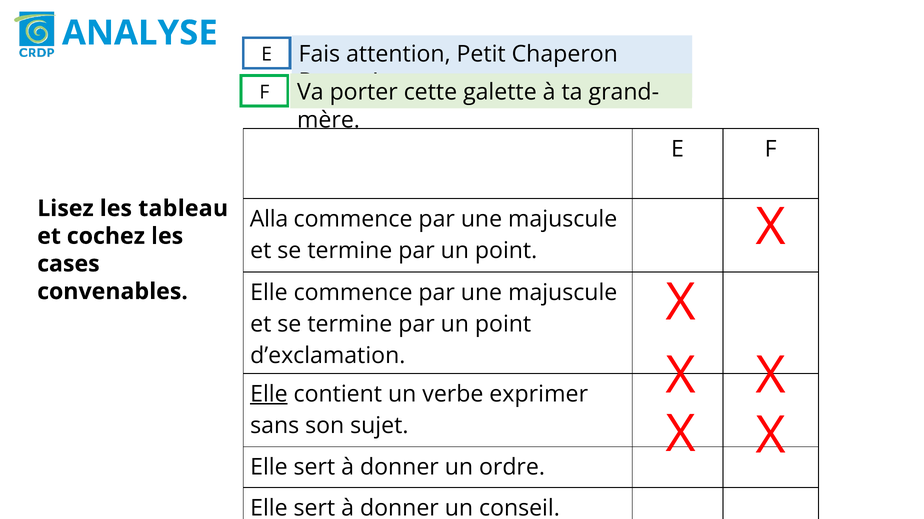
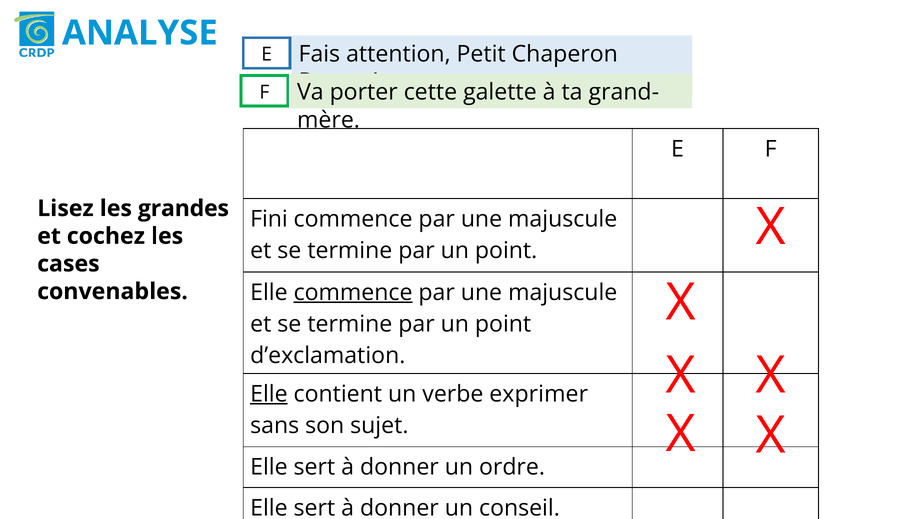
tableau: tableau -> grandes
Alla: Alla -> Fini
commence at (353, 293) underline: none -> present
